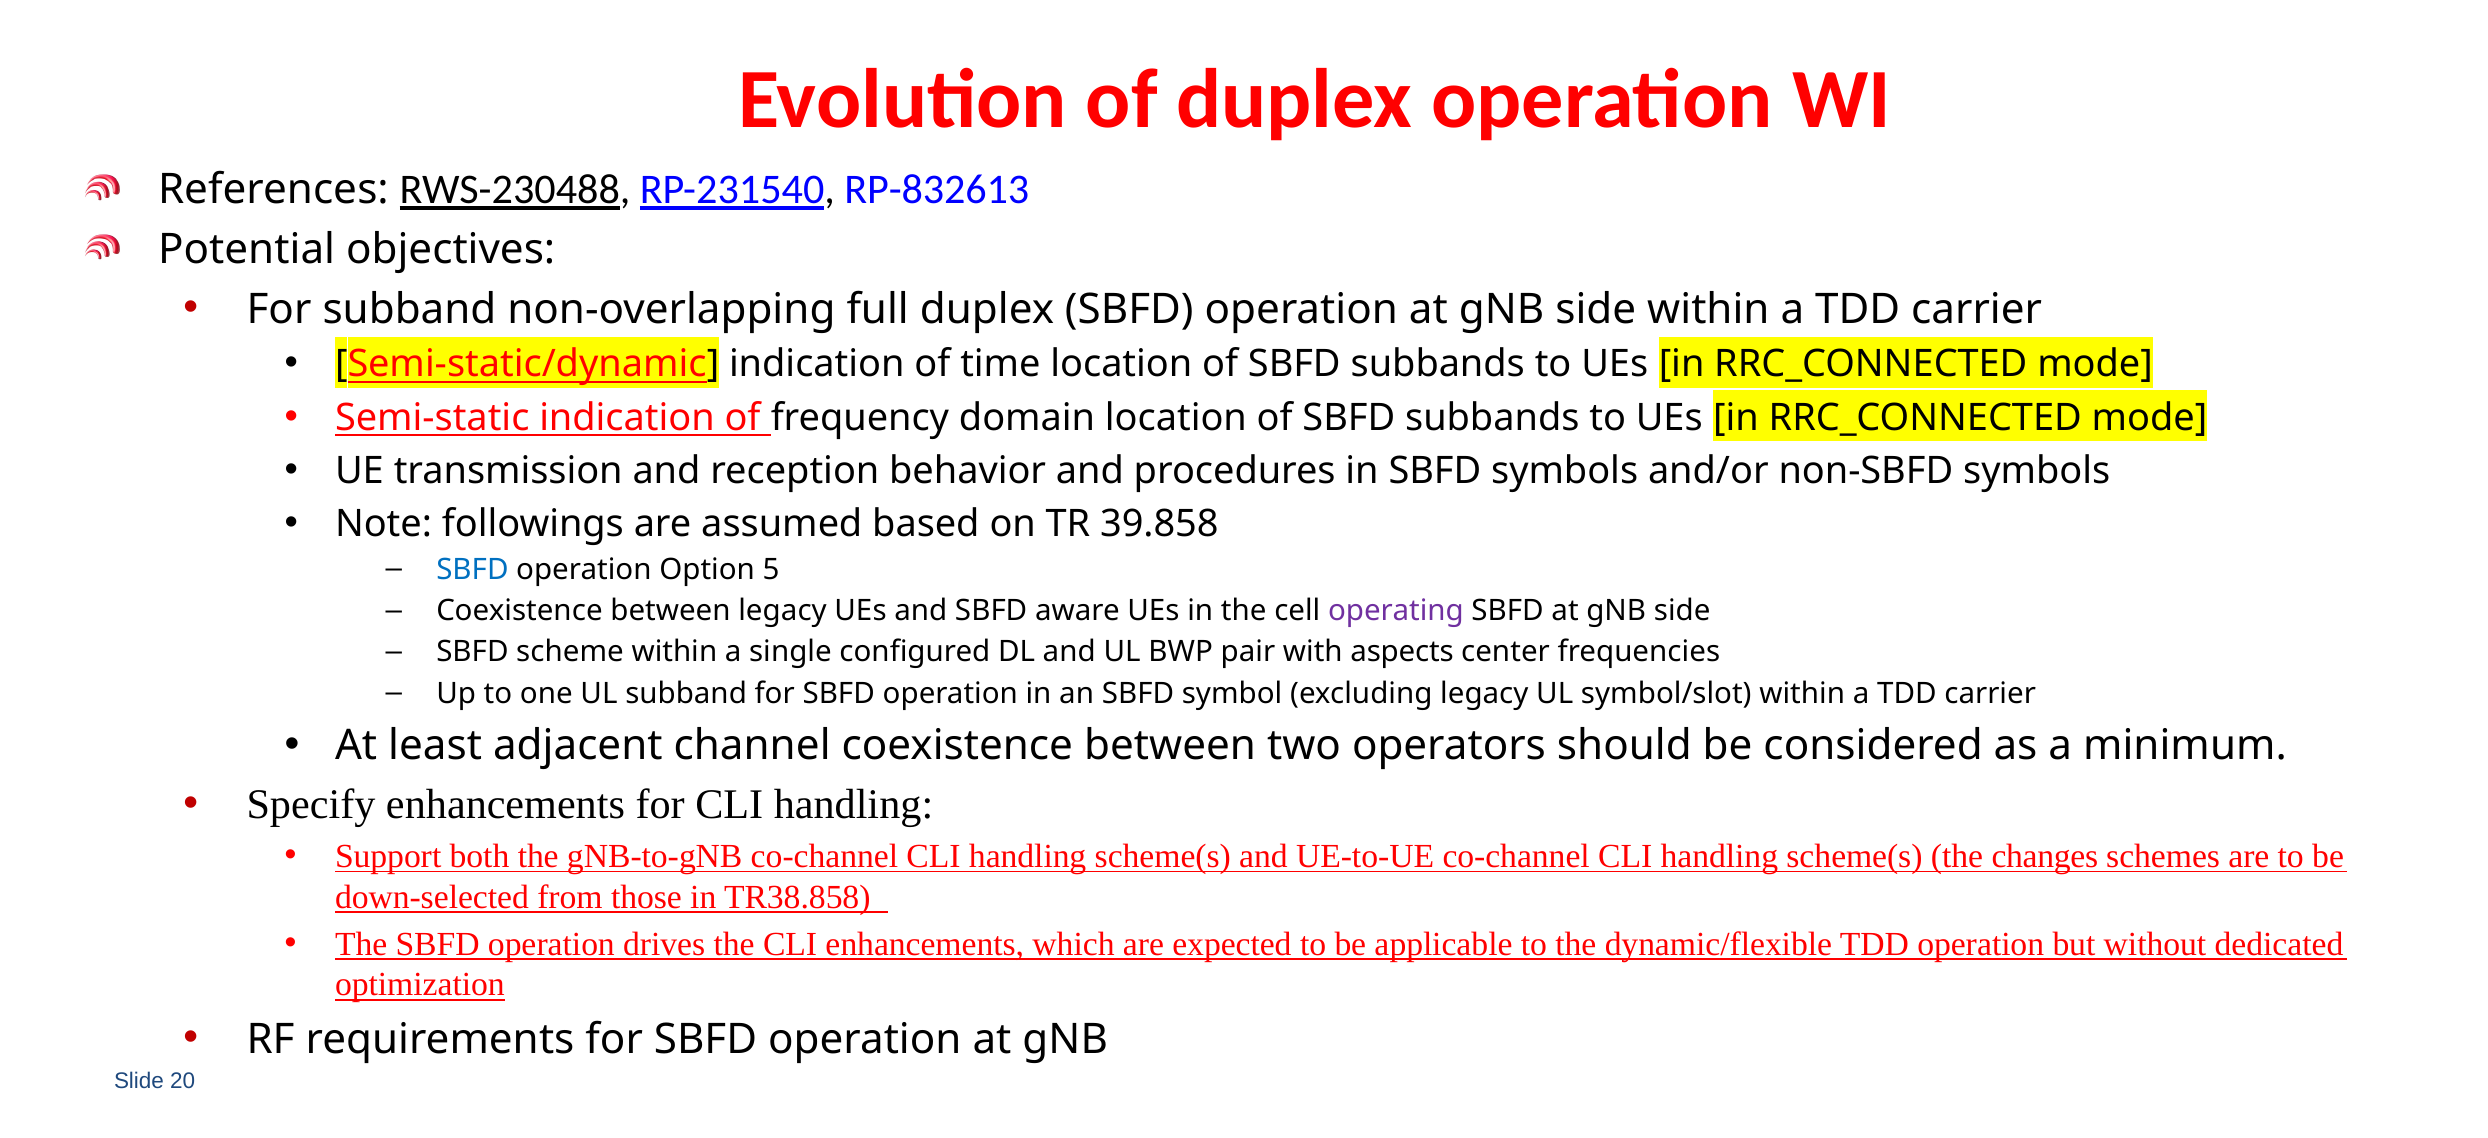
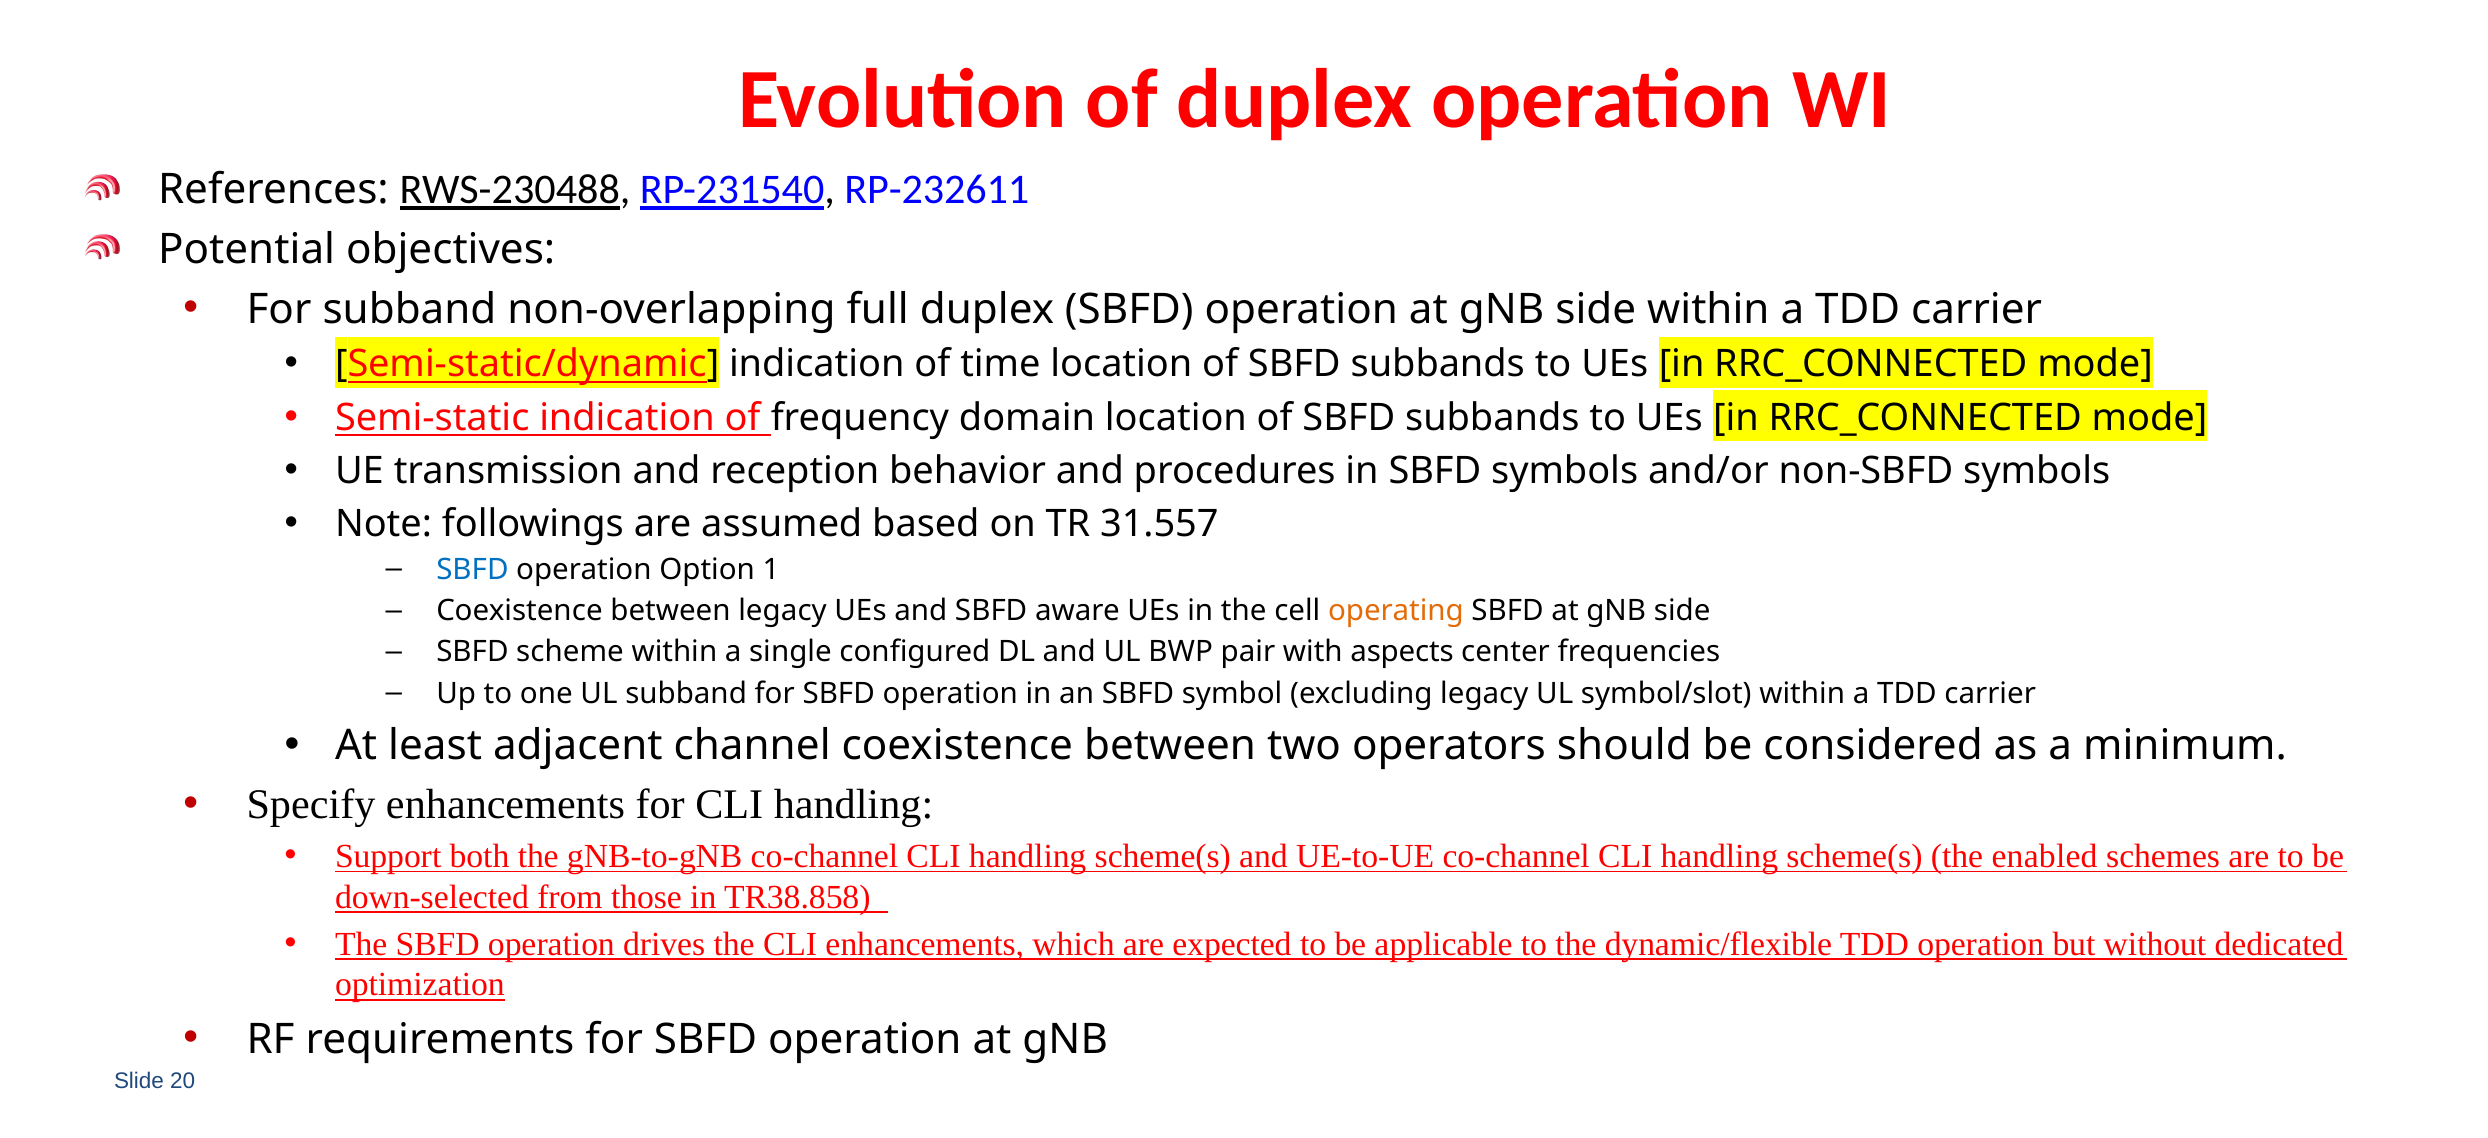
RP-832613: RP-832613 -> RP-232611
39.858: 39.858 -> 31.557
5: 5 -> 1
operating colour: purple -> orange
changes: changes -> enabled
